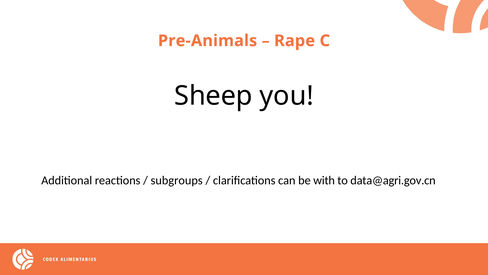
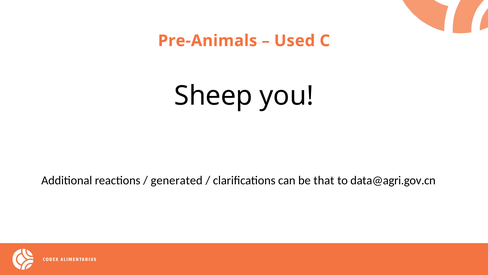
Rape: Rape -> Used
subgroups: subgroups -> generated
with: with -> that
